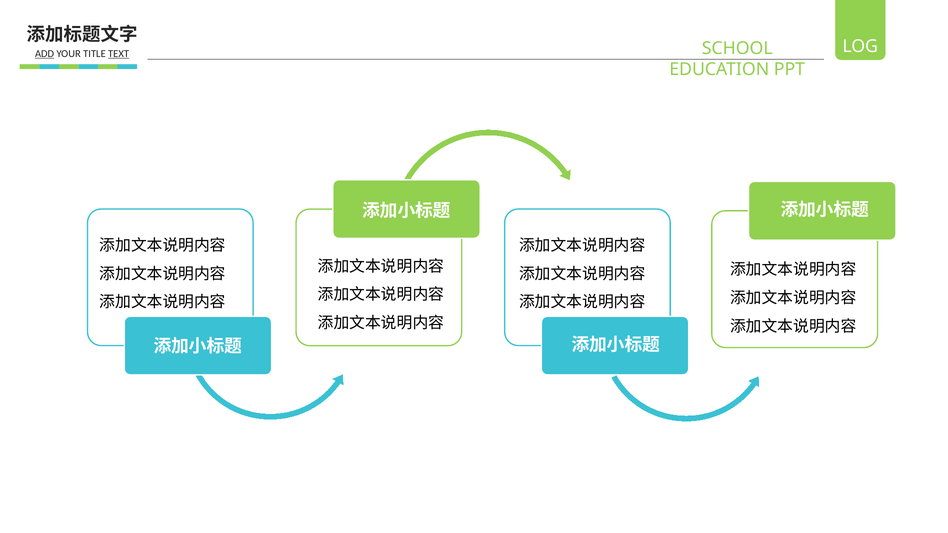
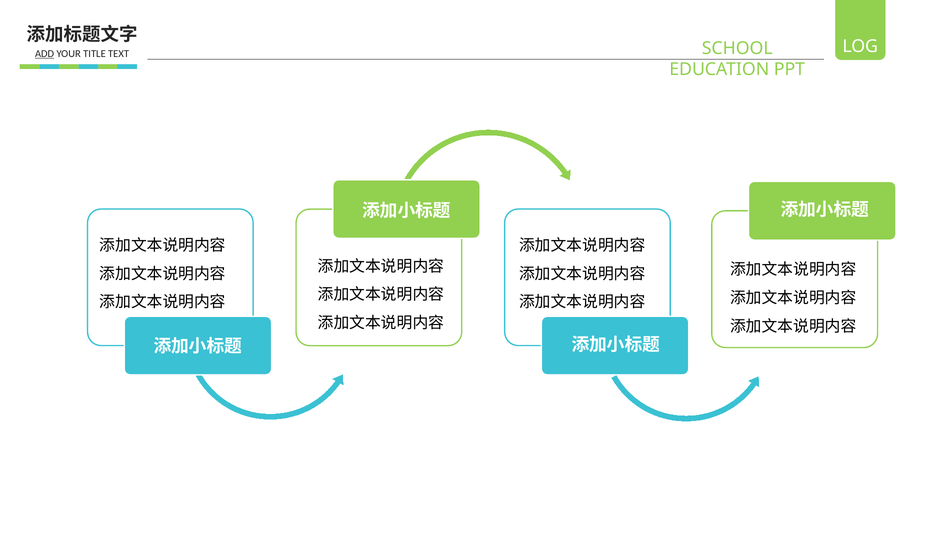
TEXT underline: present -> none
